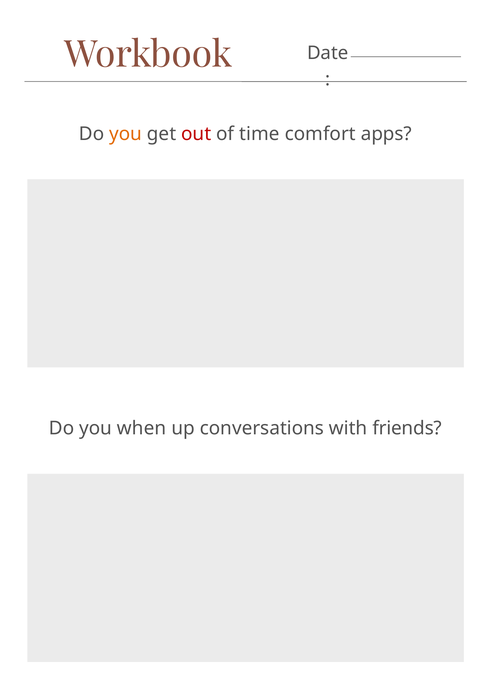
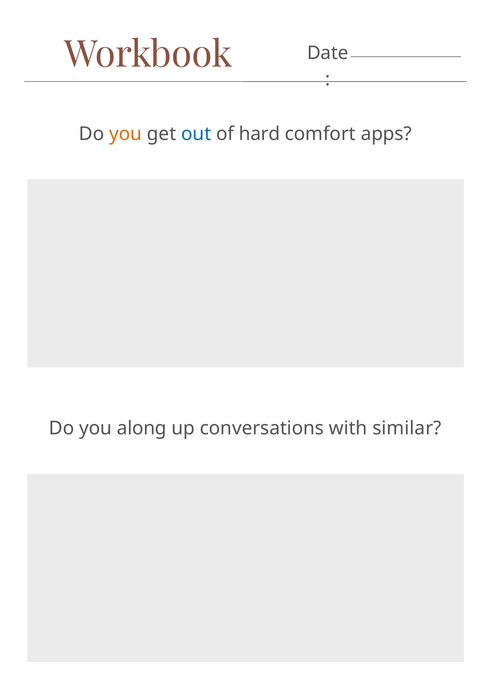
out colour: red -> blue
time: time -> hard
when: when -> along
friends: friends -> similar
